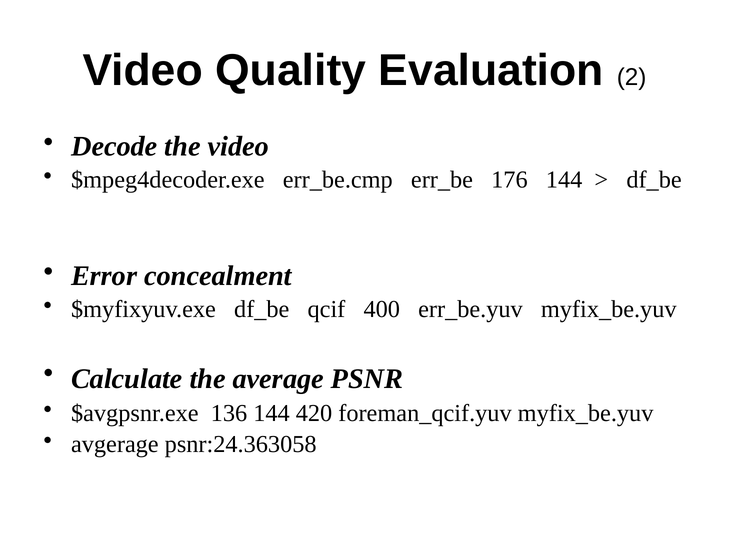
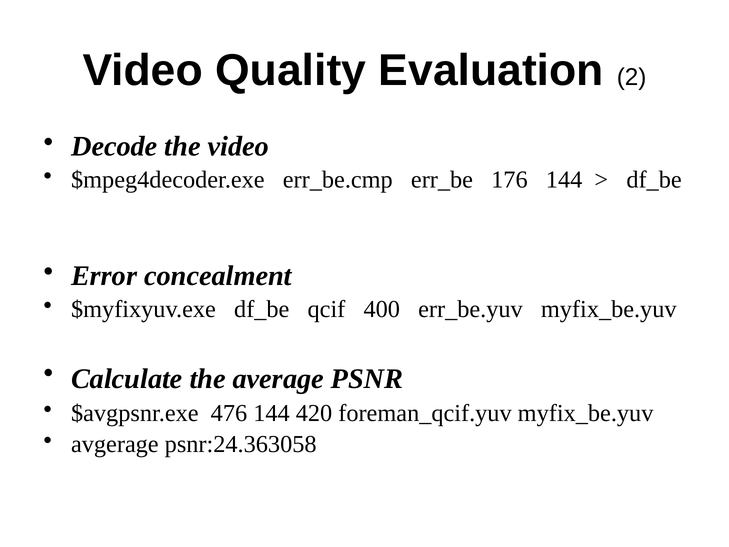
136: 136 -> 476
